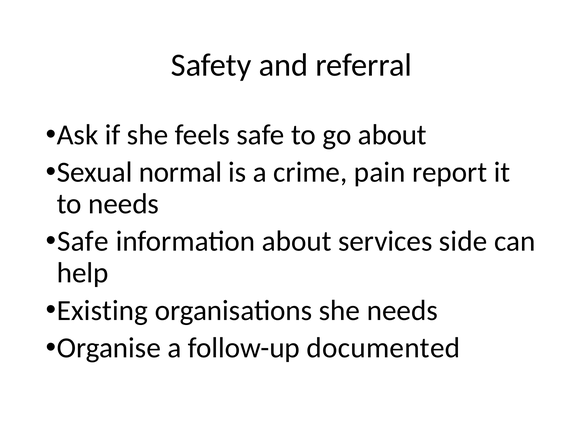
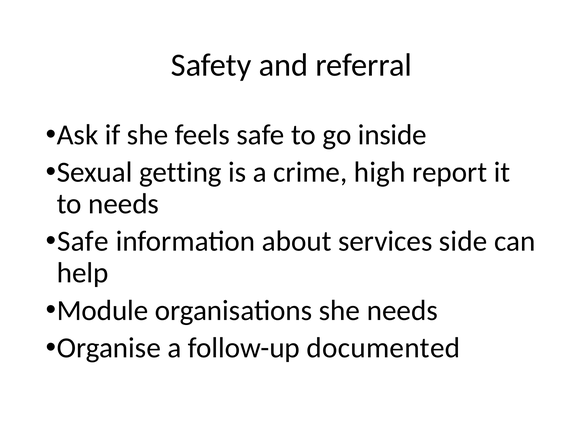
go about: about -> inside
normal: normal -> getting
pain: pain -> high
Existing: Existing -> Module
